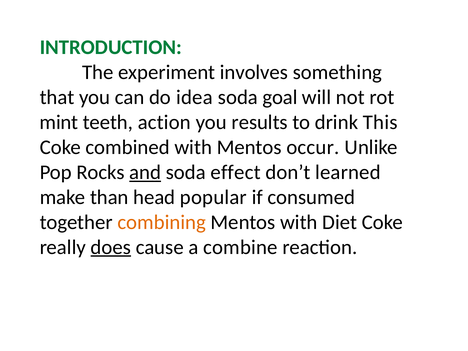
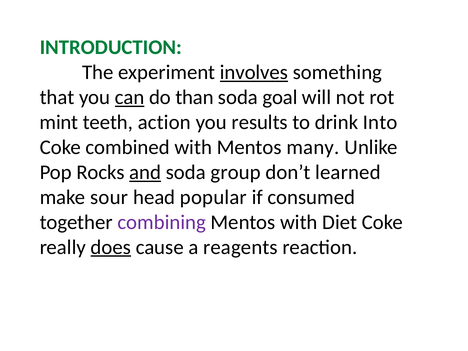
involves underline: none -> present
can underline: none -> present
idea: idea -> than
This: This -> Into
occur: occur -> many
effect: effect -> group
than: than -> sour
combining colour: orange -> purple
combine: combine -> reagents
